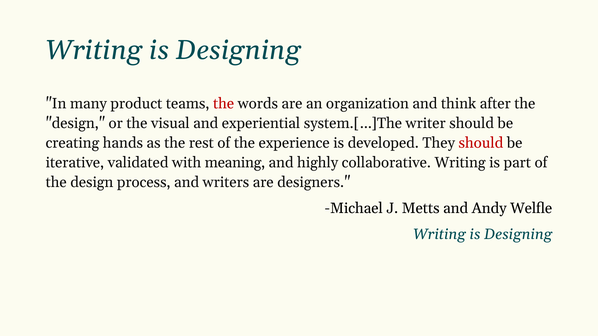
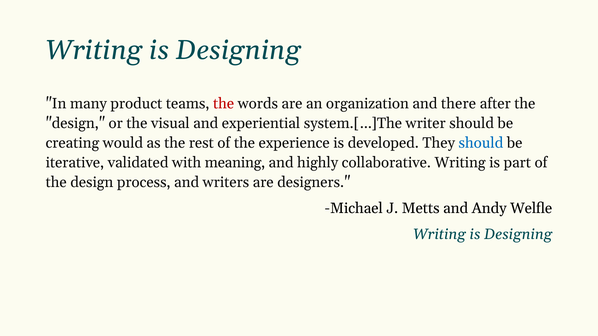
think: think -> there
hands: hands -> would
should at (481, 143) colour: red -> blue
